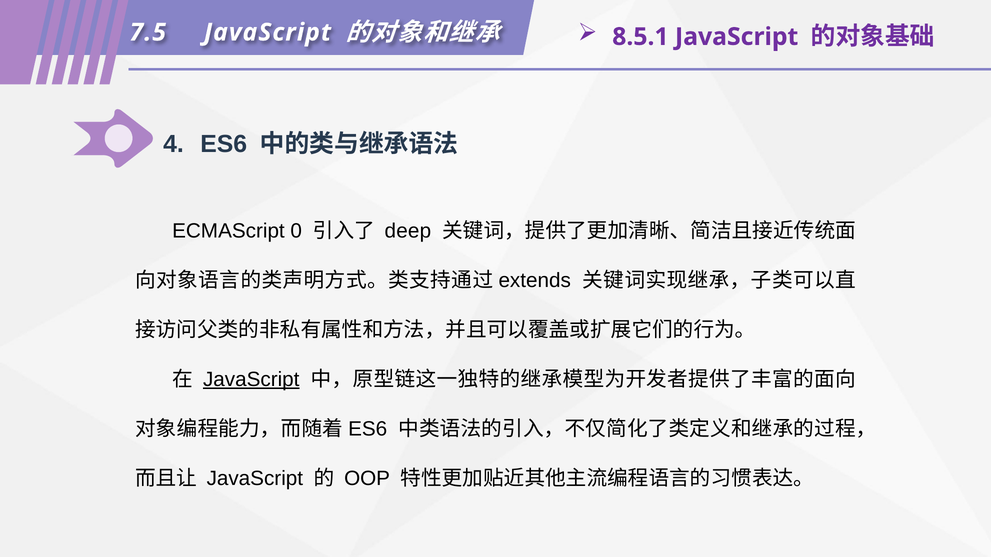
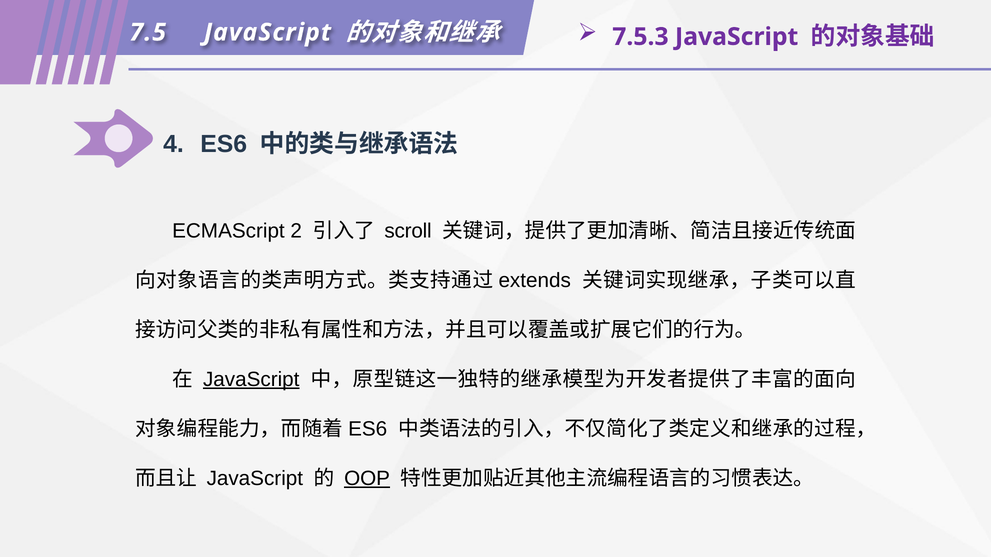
8.5.1: 8.5.1 -> 7.5.3
0: 0 -> 2
deep: deep -> scroll
OOP underline: none -> present
